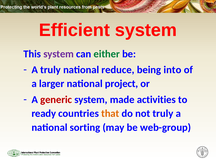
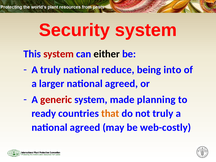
Efficient: Efficient -> Security
system at (59, 54) colour: purple -> red
either colour: green -> black
larger national project: project -> agreed
activities: activities -> planning
sorting at (85, 127): sorting -> agreed
web-group: web-group -> web-costly
